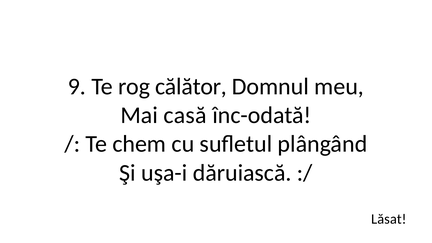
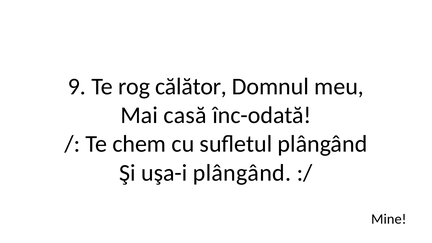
uşa-i dăruiască: dăruiască -> plângând
Lăsat: Lăsat -> Mine
